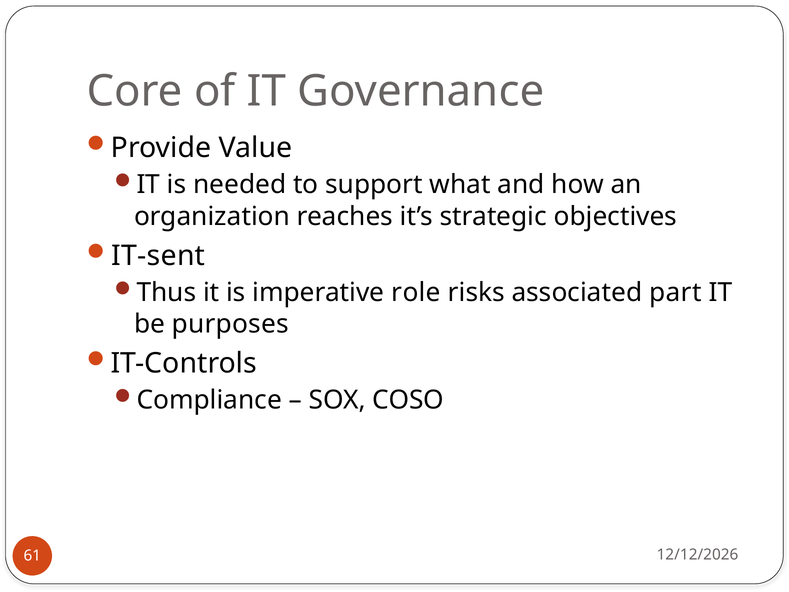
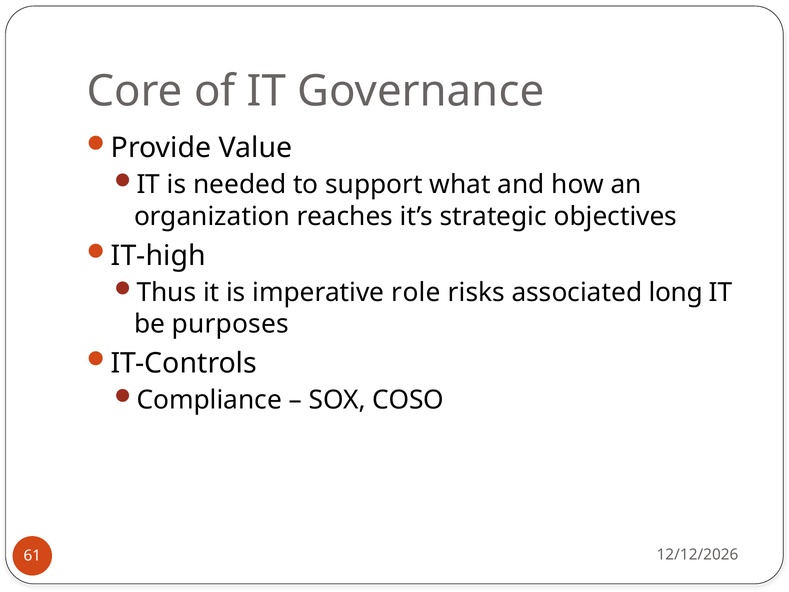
IT-sent: IT-sent -> IT-high
part: part -> long
